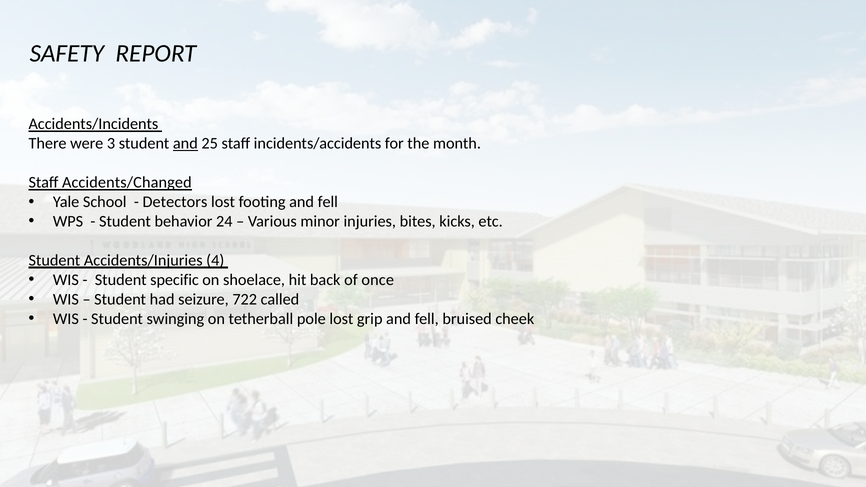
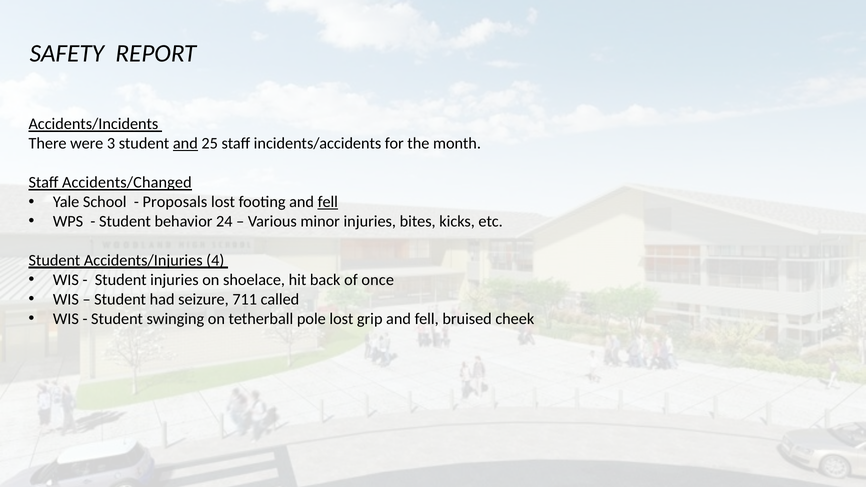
Detectors: Detectors -> Proposals
fell at (328, 202) underline: none -> present
Student specific: specific -> injuries
722: 722 -> 711
